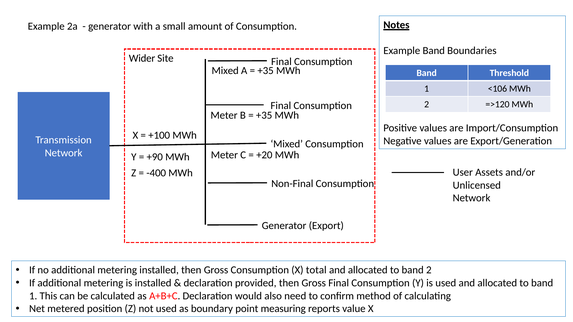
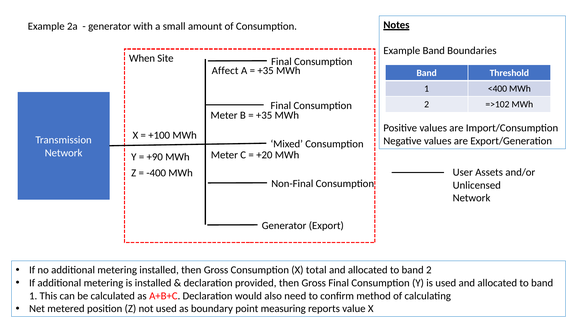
Wider: Wider -> When
Mixed at (225, 71): Mixed -> Affect
<106: <106 -> <400
=>120: =>120 -> =>102
